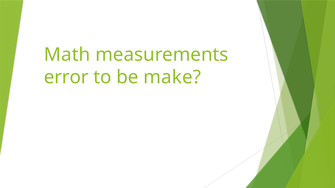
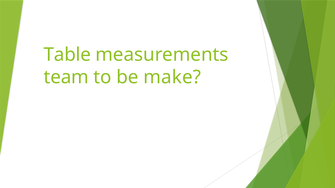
Math: Math -> Table
error: error -> team
